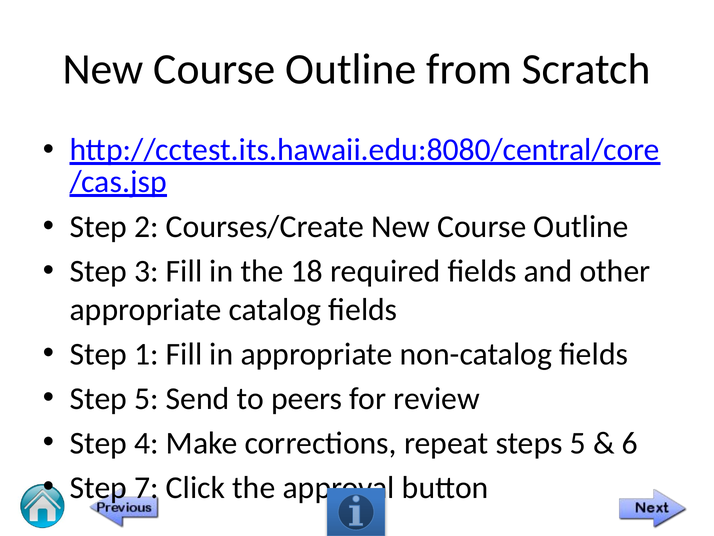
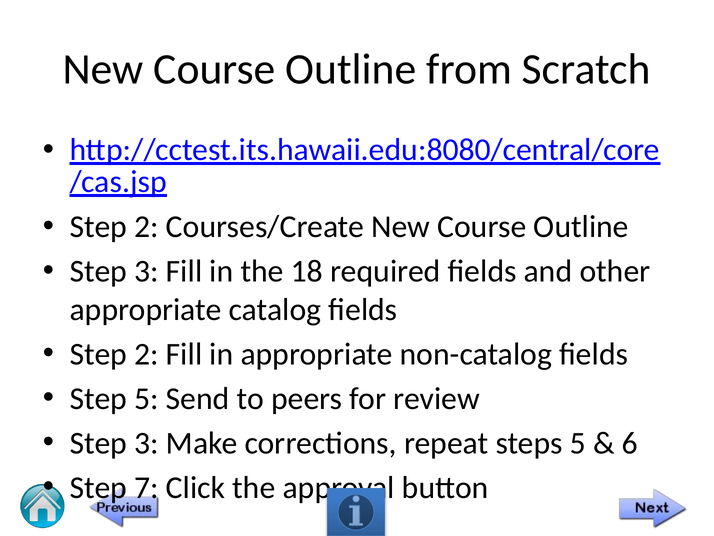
1 at (146, 354): 1 -> 2
4 at (146, 443): 4 -> 3
